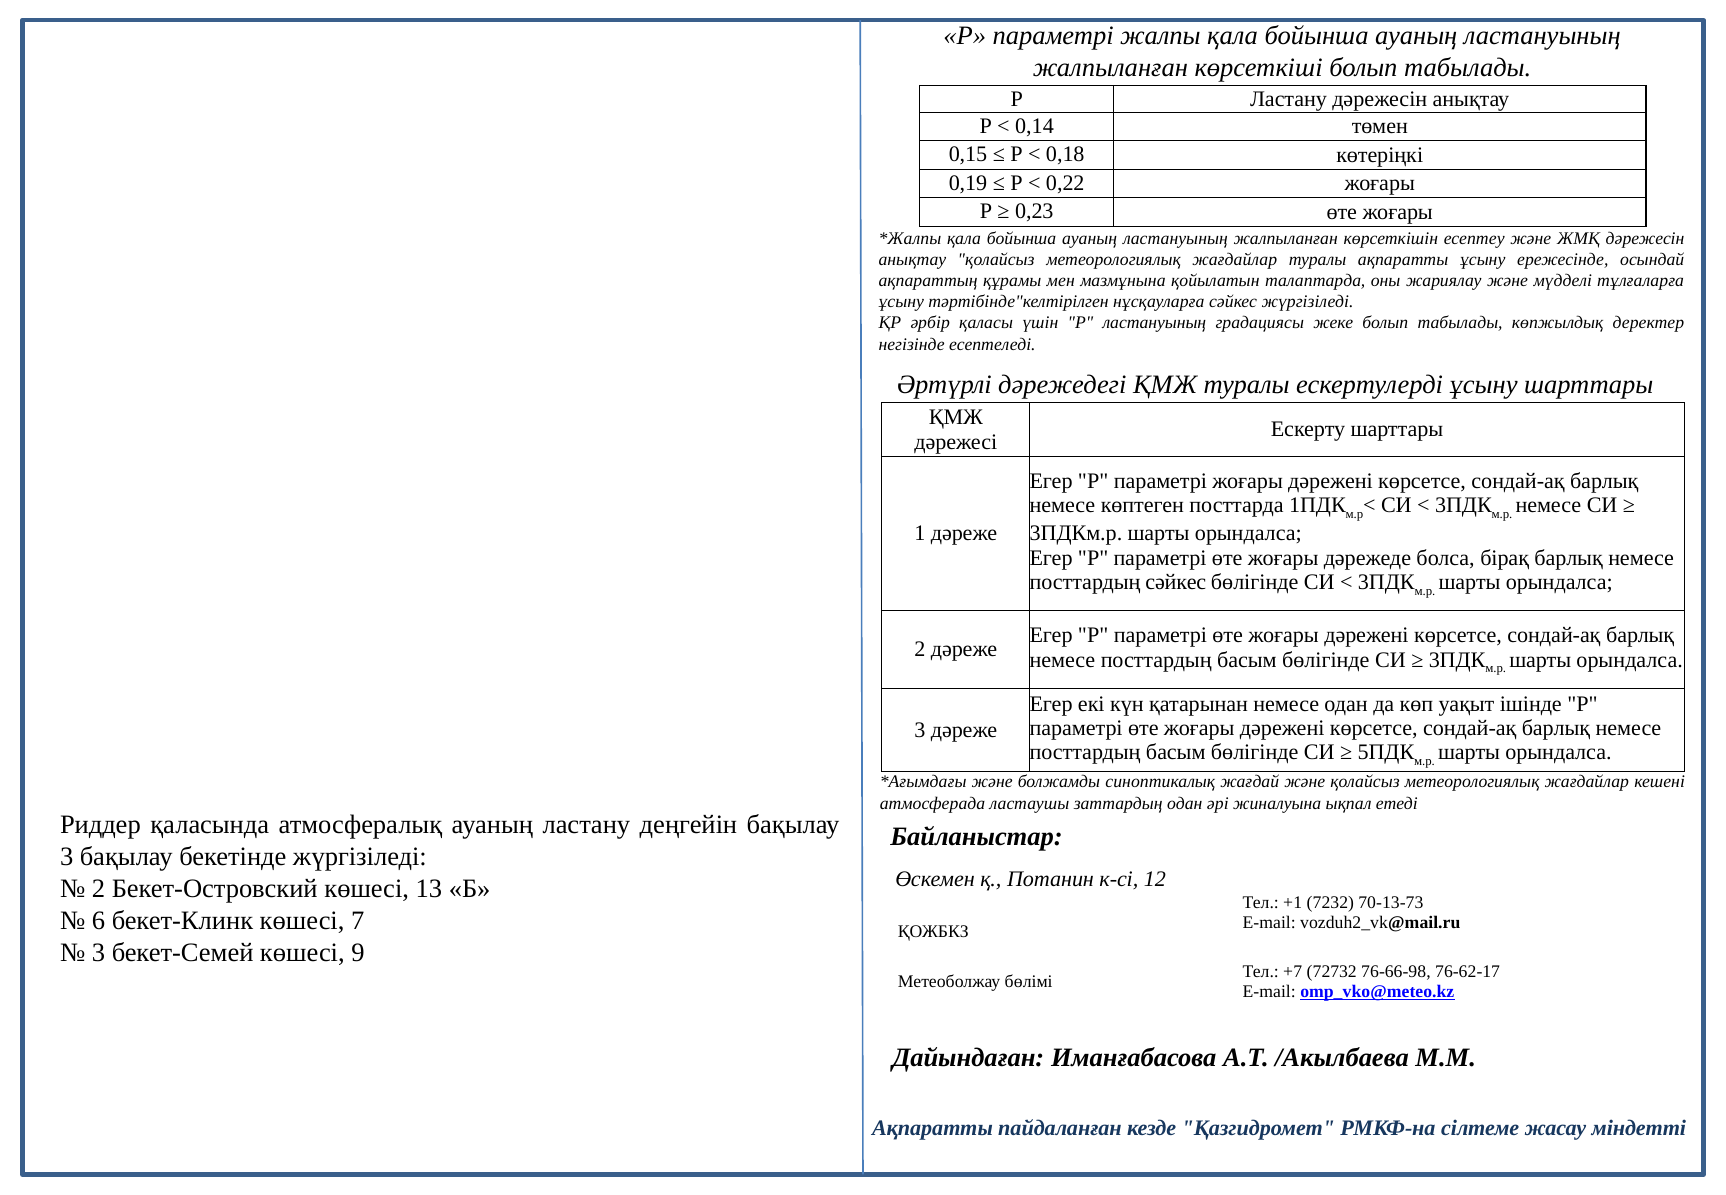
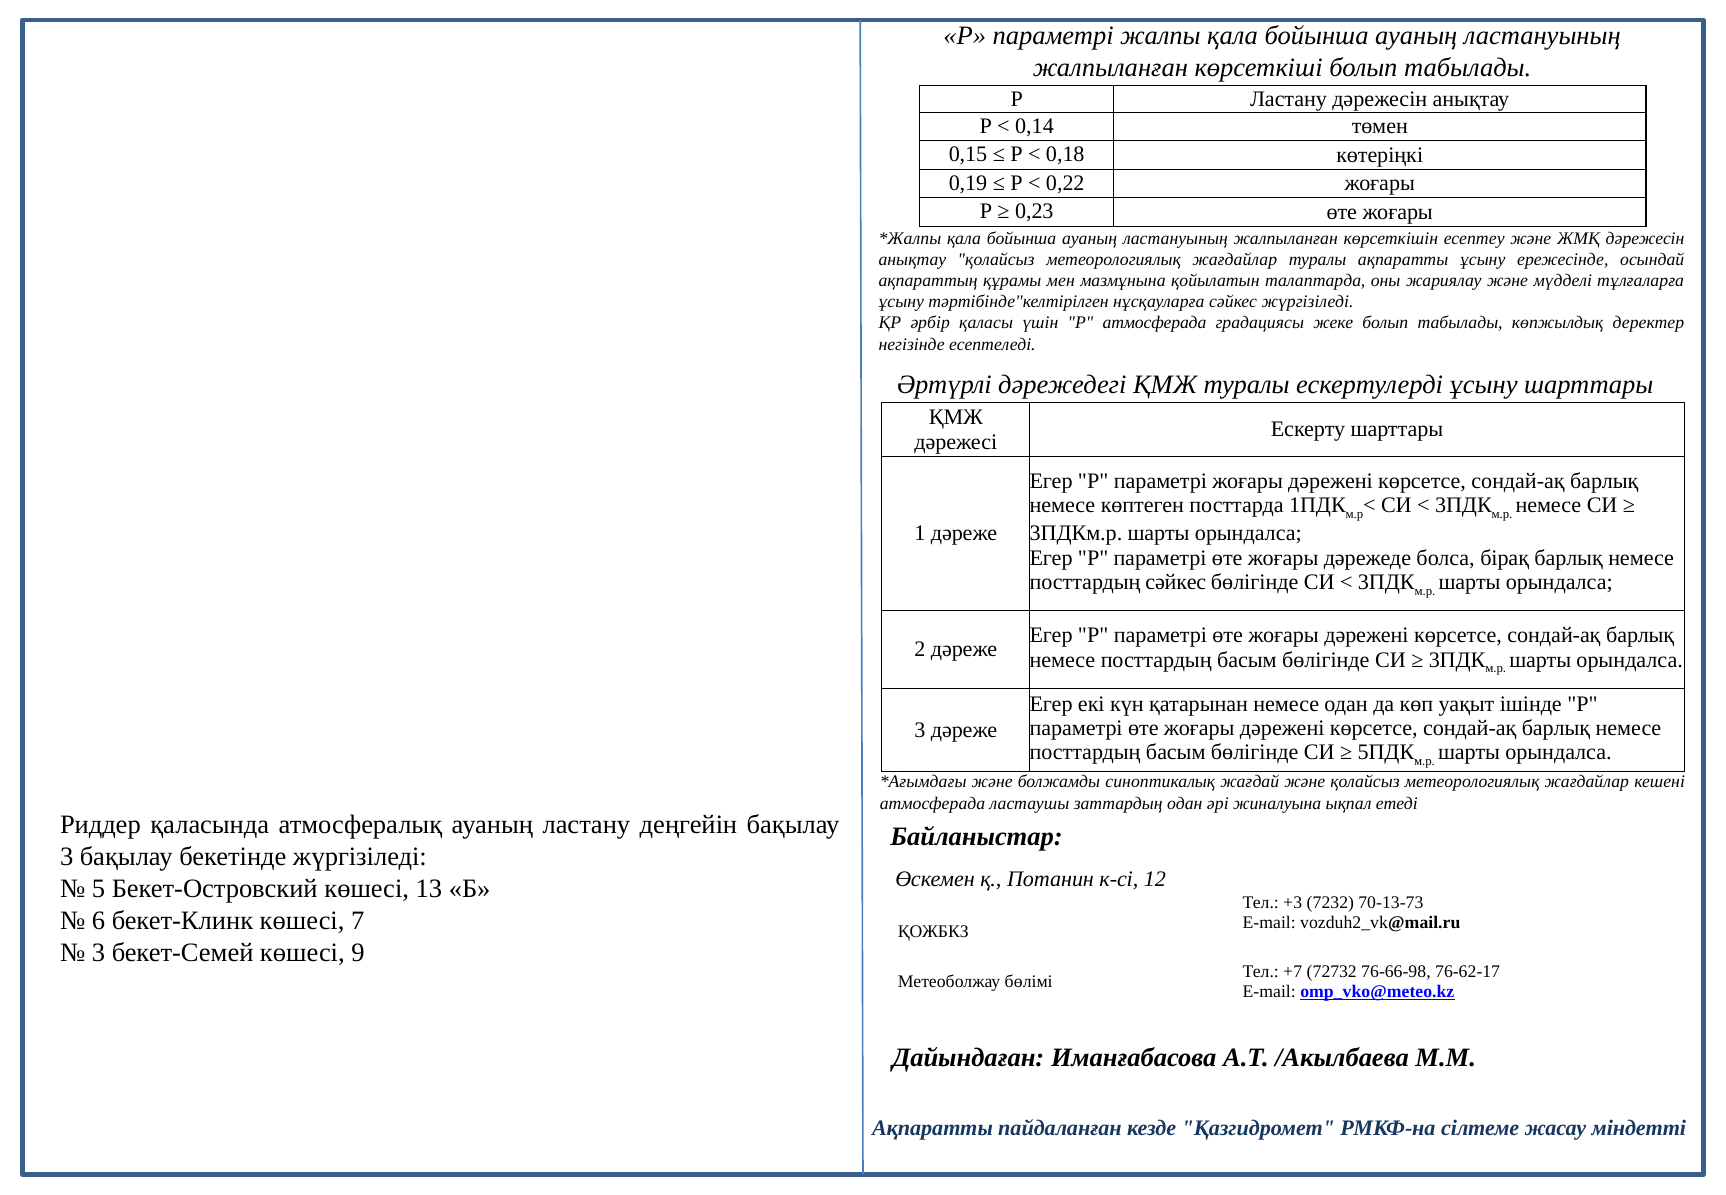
Р ластануының: ластануының -> атмосферада
2 at (99, 889): 2 -> 5
+1: +1 -> +3
